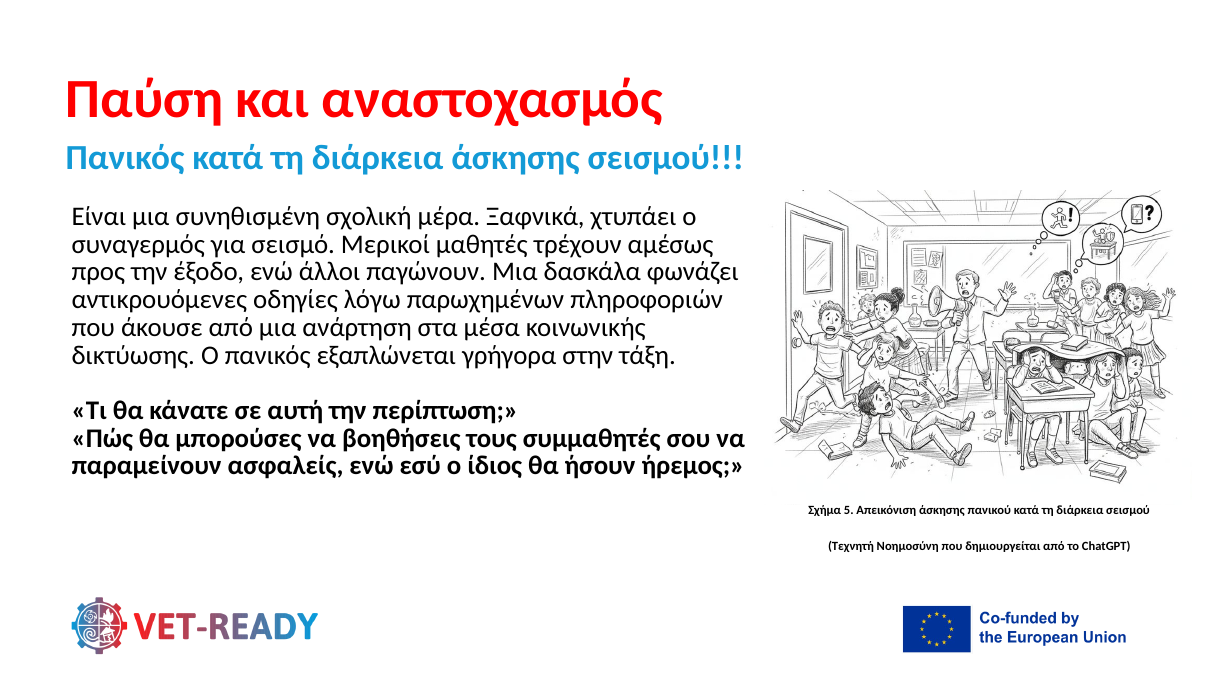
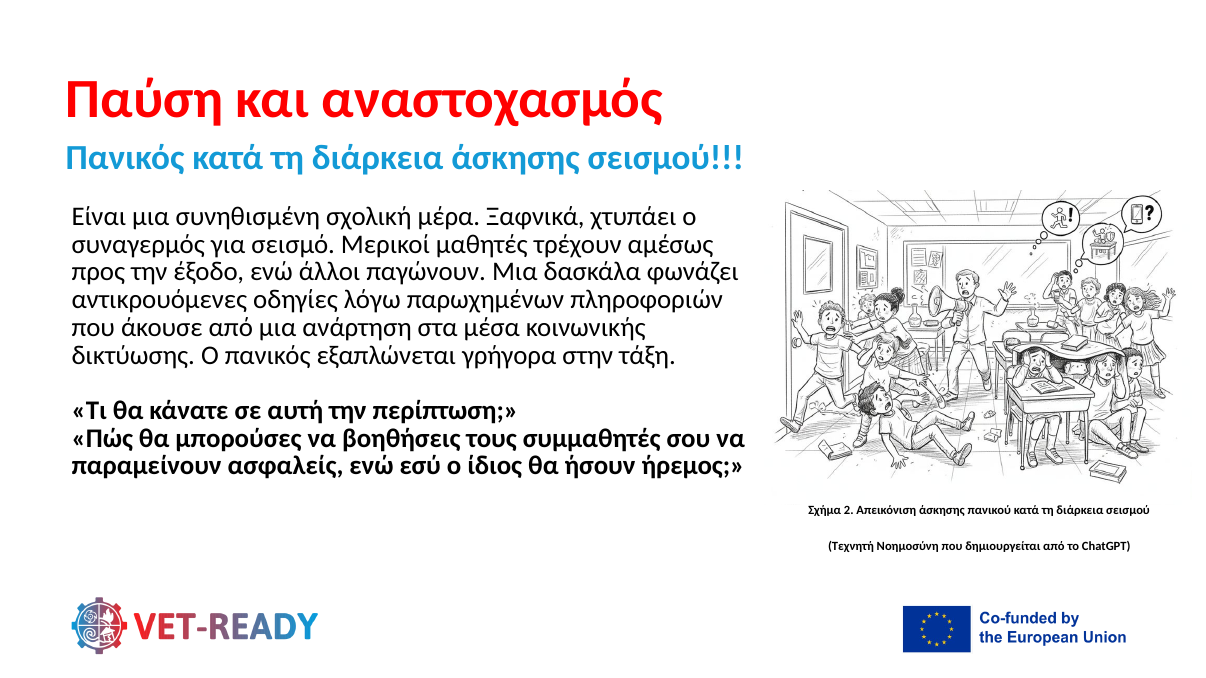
5: 5 -> 2
